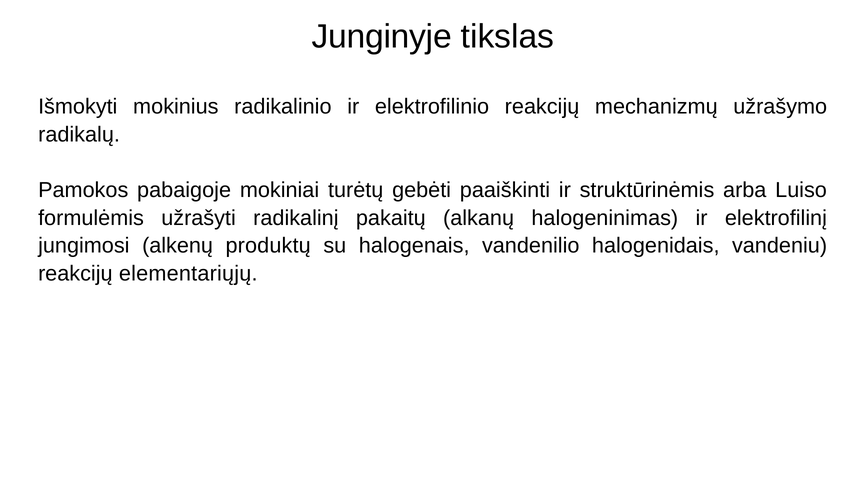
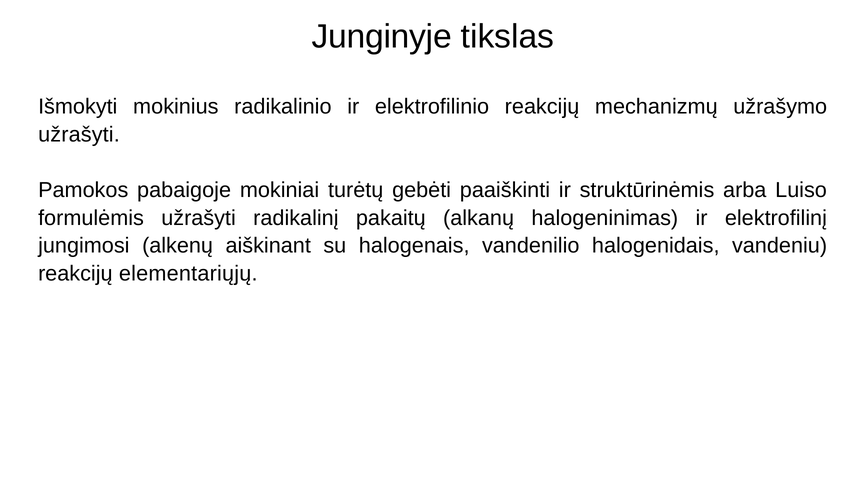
radikalų at (79, 134): radikalų -> užrašyti
produktų: produktų -> aiškinant
